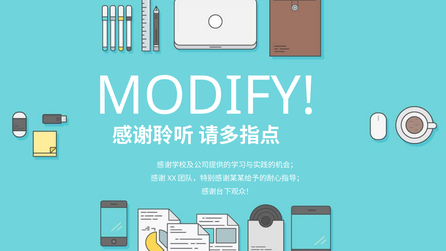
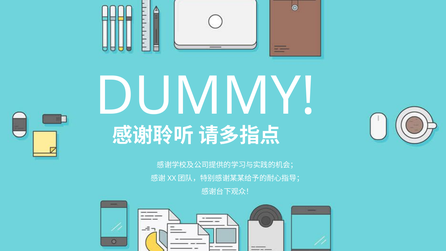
MODIFY: MODIFY -> DUMMY
